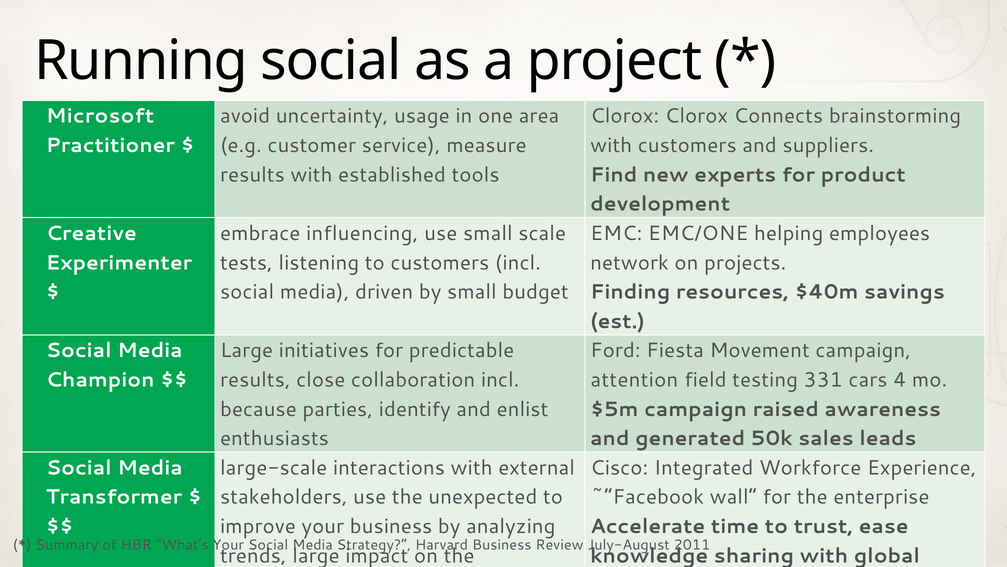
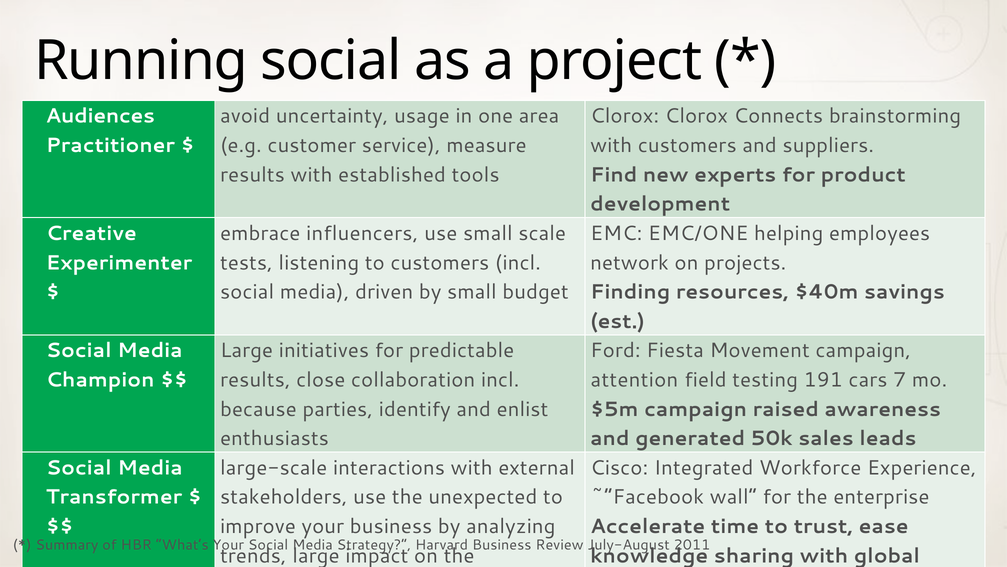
Microsoft: Microsoft -> Audiences
influencing: influencing -> influencers
331: 331 -> 191
4: 4 -> 7
